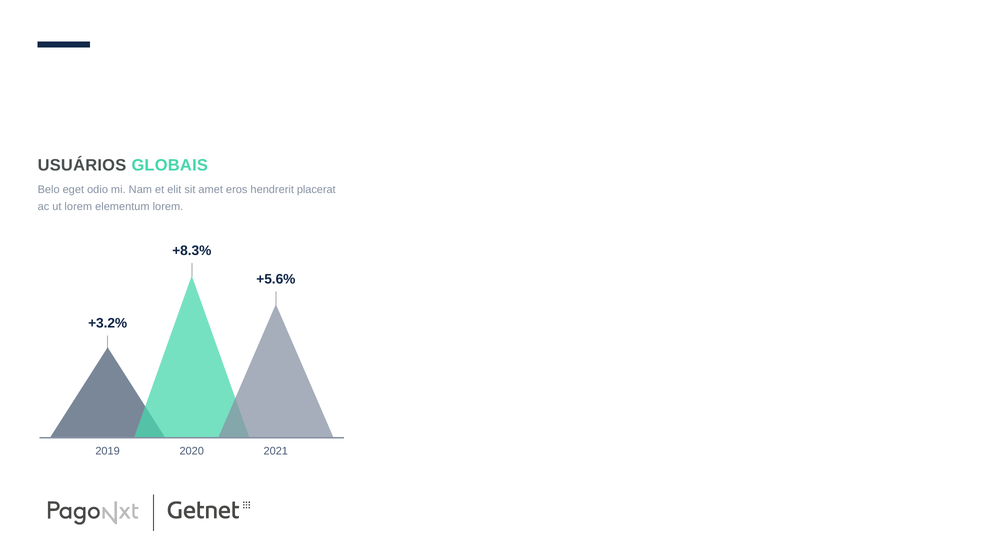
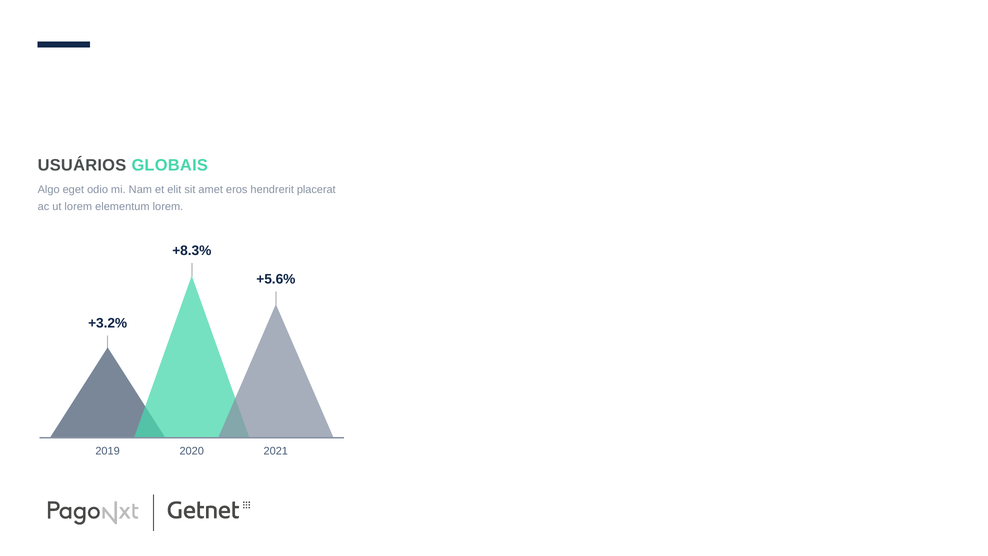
Belo: Belo -> Algo
